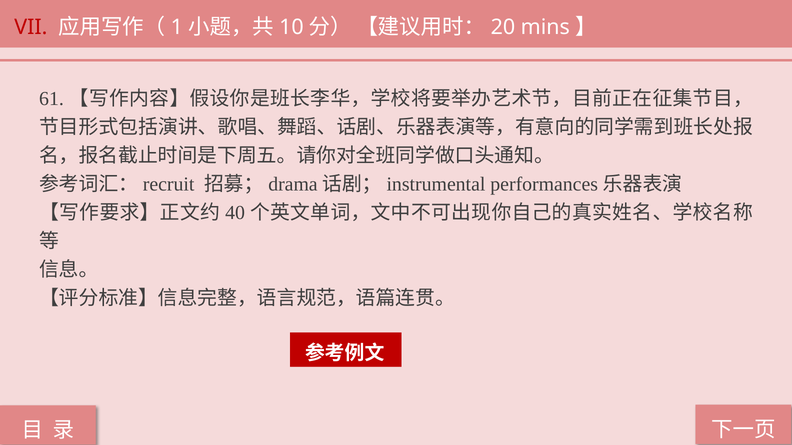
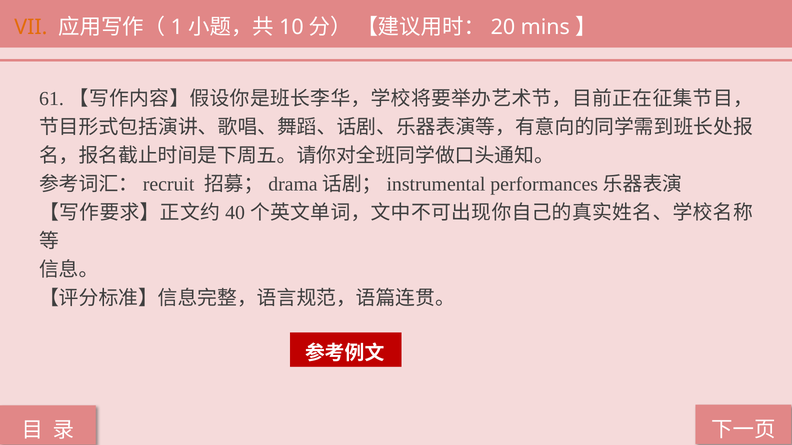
VII colour: red -> orange
